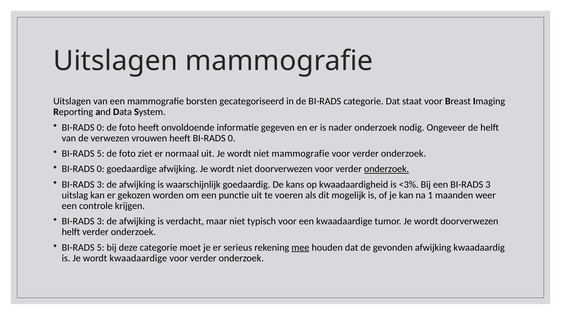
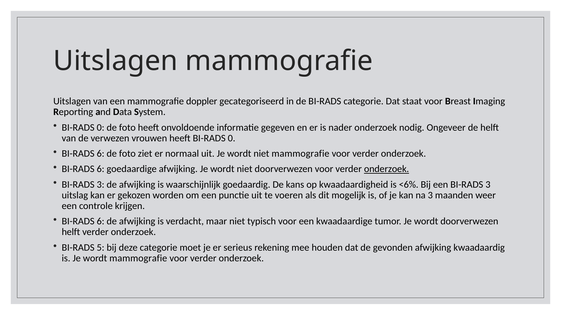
borsten: borsten -> doppler
5 at (101, 154): 5 -> 6
0 at (101, 169): 0 -> 6
<3%: <3% -> <6%
na 1: 1 -> 3
3 at (101, 222): 3 -> 6
mee underline: present -> none
wordt kwaadaardige: kwaadaardige -> mammografie
